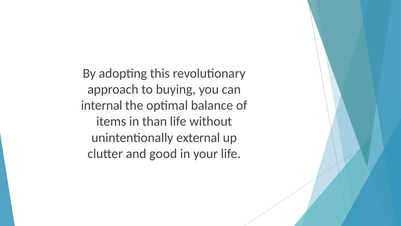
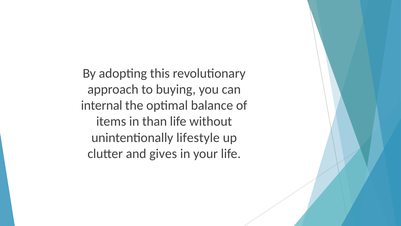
external: external -> lifestyle
good: good -> gives
